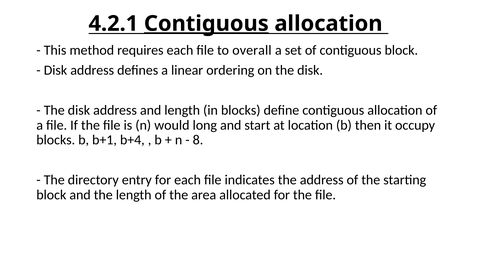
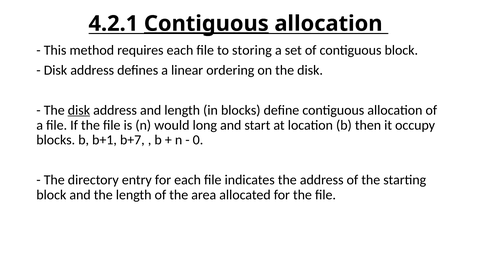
overall: overall -> storing
disk at (79, 110) underline: none -> present
b+4: b+4 -> b+7
8: 8 -> 0
